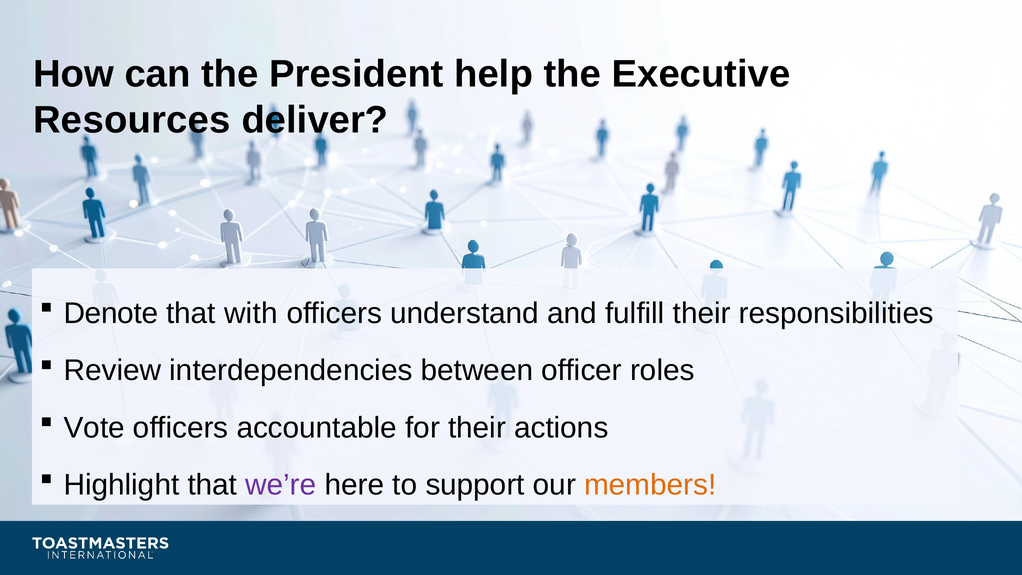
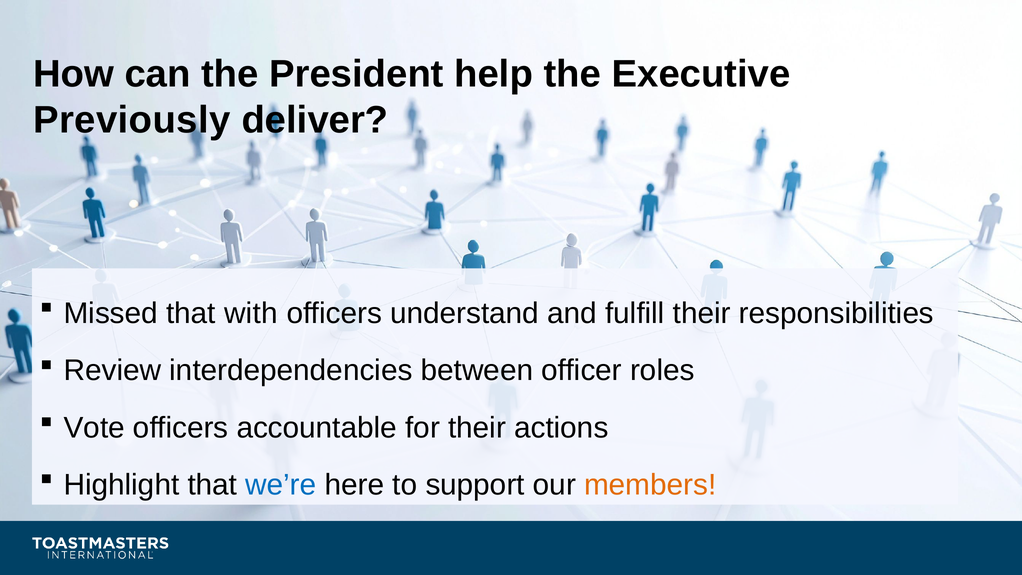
Resources: Resources -> Previously
Denote: Denote -> Missed
we’re colour: purple -> blue
